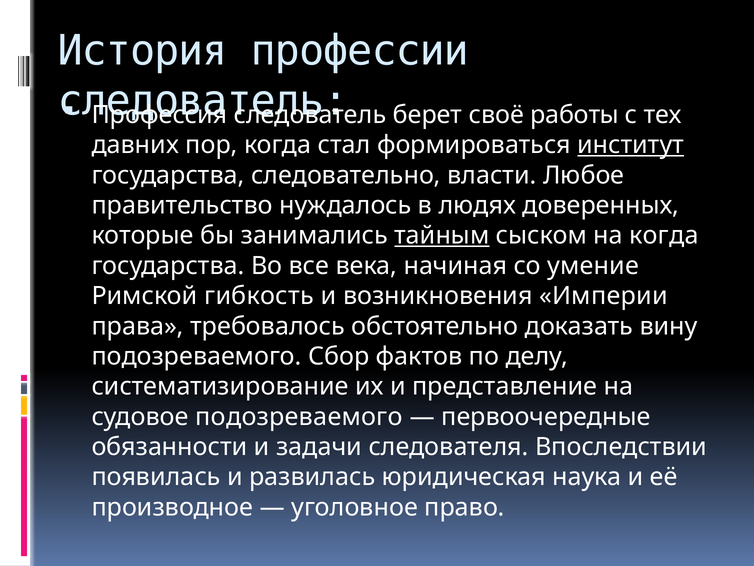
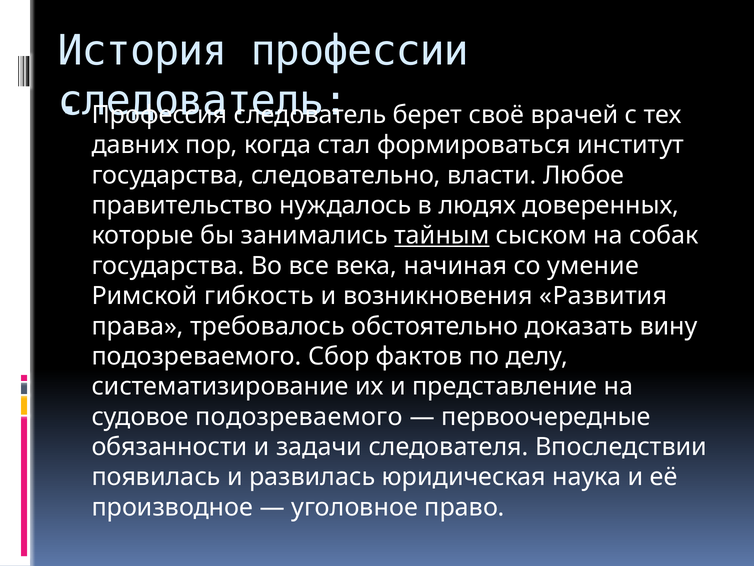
работы: работы -> врачей
институт underline: present -> none
на когда: когда -> собак
Империи: Империи -> Развития
